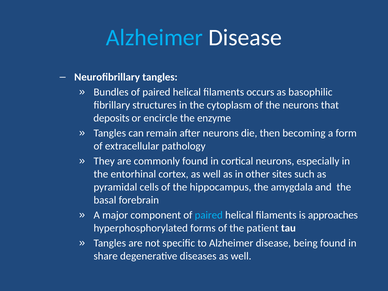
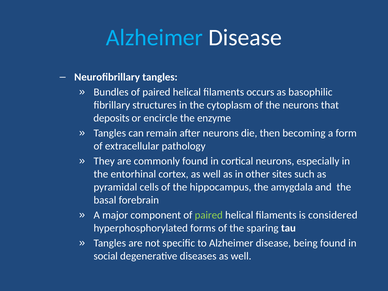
paired at (209, 215) colour: light blue -> light green
approaches: approaches -> considered
patient: patient -> sparing
share: share -> social
